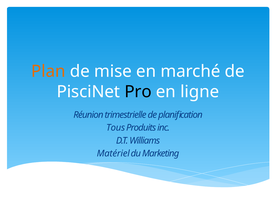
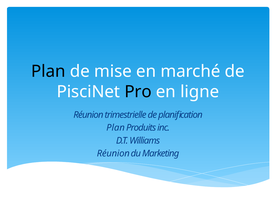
Plan at (48, 71) colour: orange -> black
Tous at (116, 128): Tous -> Plan
Matériel at (113, 154): Matériel -> Réunion
